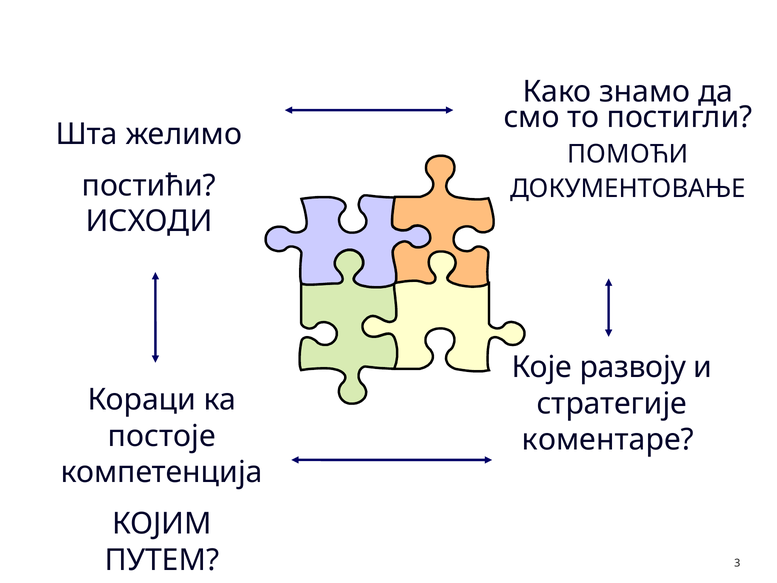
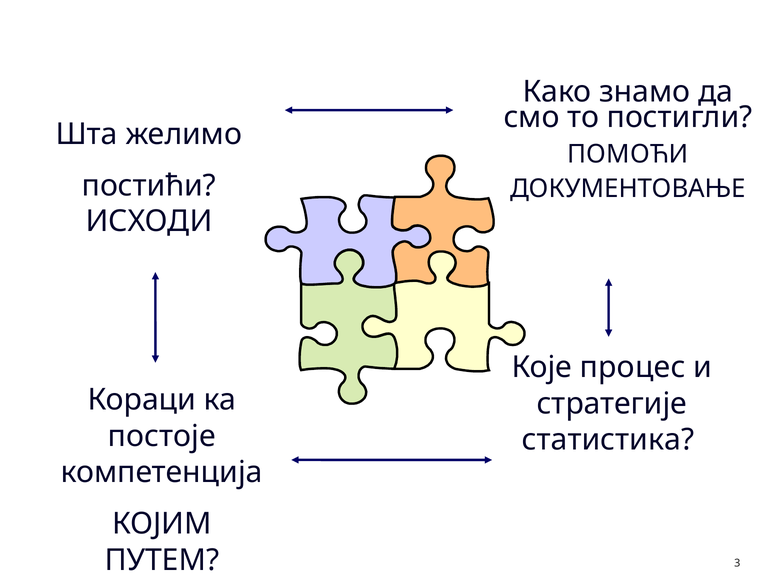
развоју: развоју -> процес
коментаре: коментаре -> статистика
